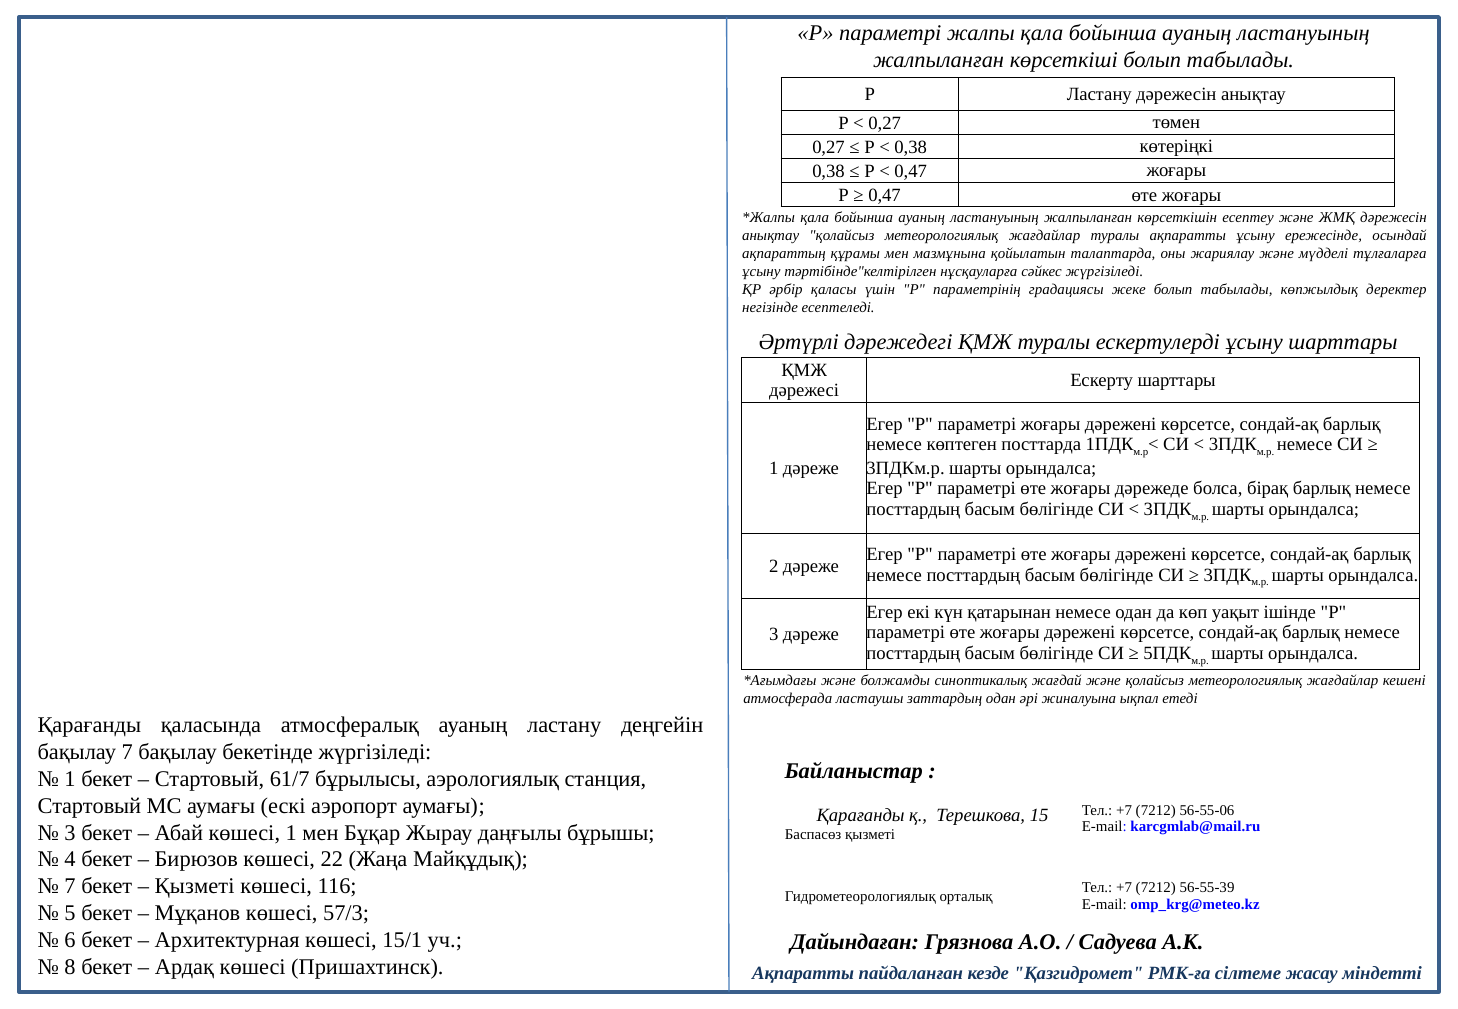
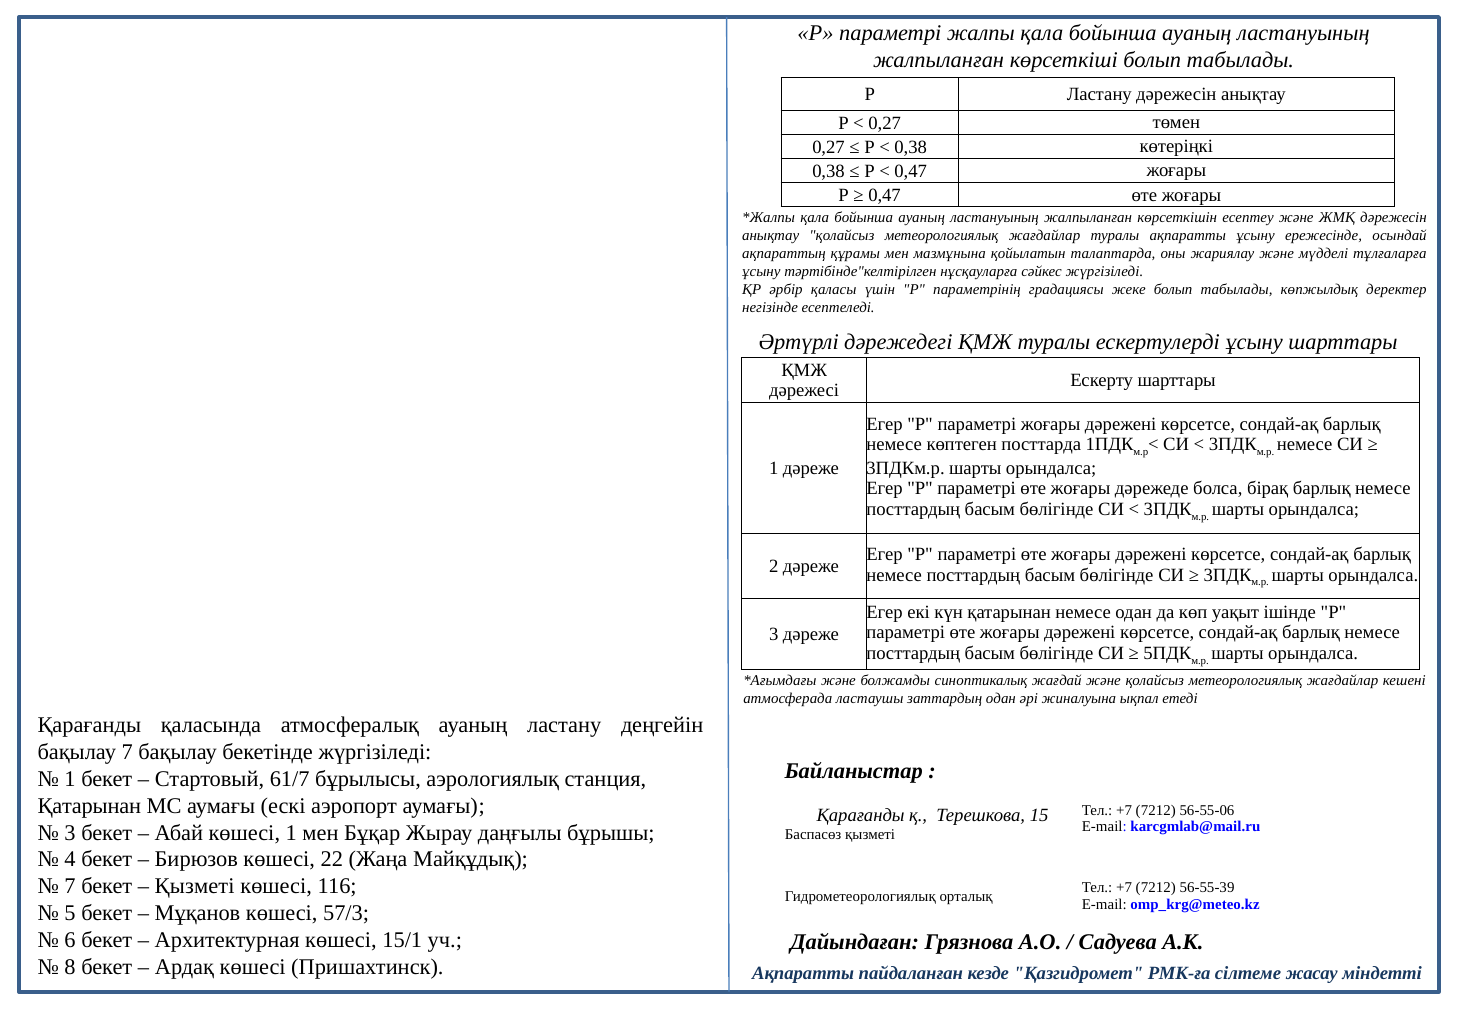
Стартовый at (89, 806): Стартовый -> Қатарынан
